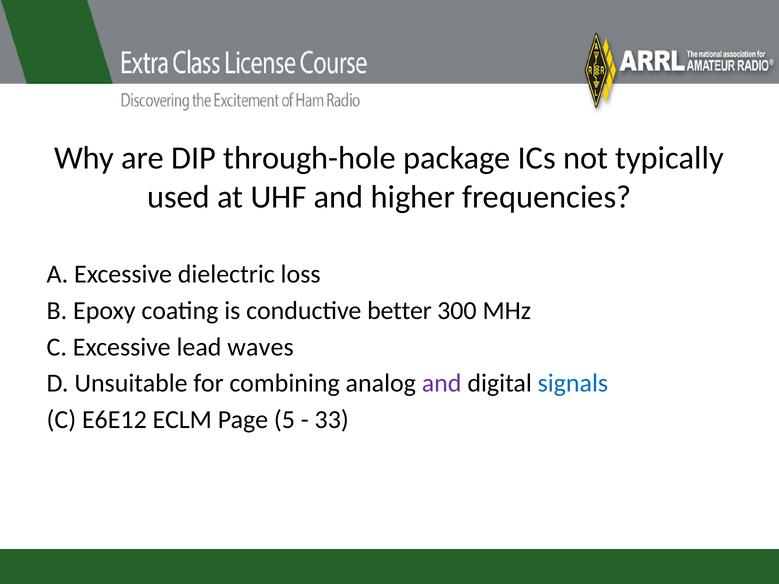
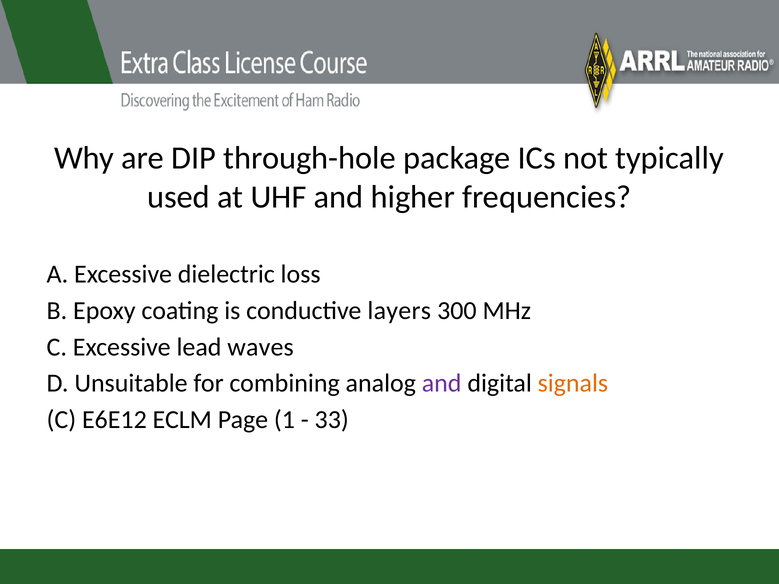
better: better -> layers
signals colour: blue -> orange
5: 5 -> 1
